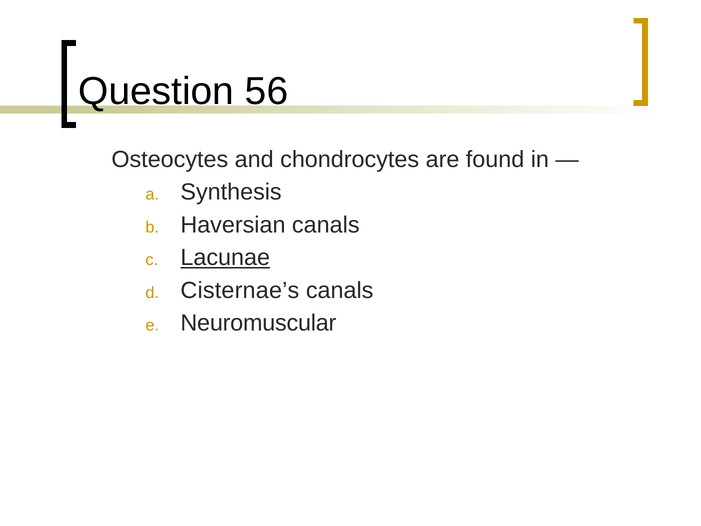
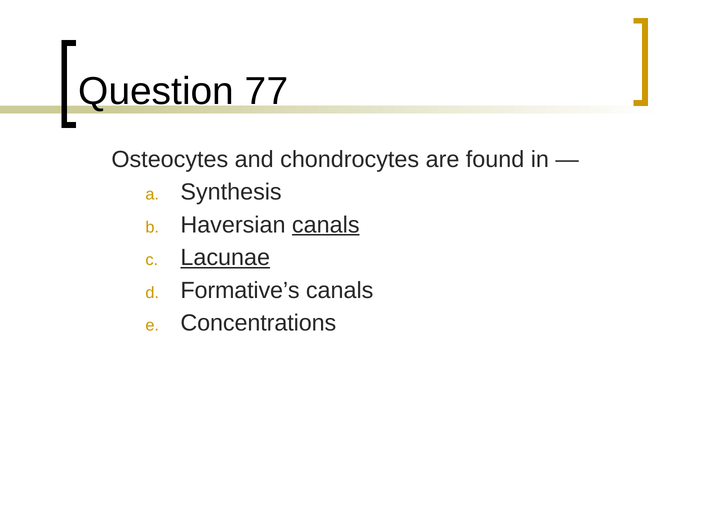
56: 56 -> 77
canals at (326, 225) underline: none -> present
Cisternae’s: Cisternae’s -> Formative’s
Neuromuscular: Neuromuscular -> Concentrations
